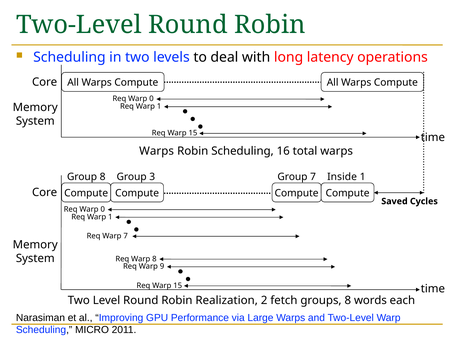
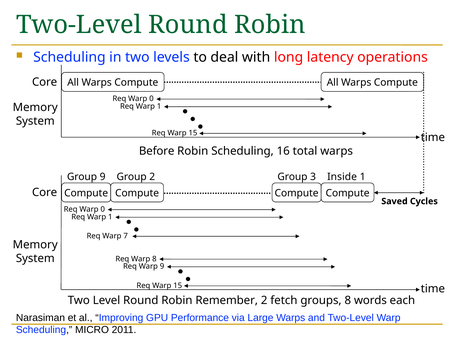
Warps at (157, 151): Warps -> Before
Group 8: 8 -> 9
Group 3: 3 -> 2
Group 7: 7 -> 3
Realization: Realization -> Remember
